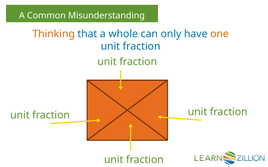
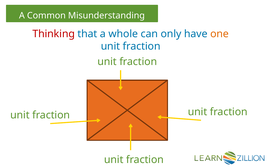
Thinking colour: orange -> red
